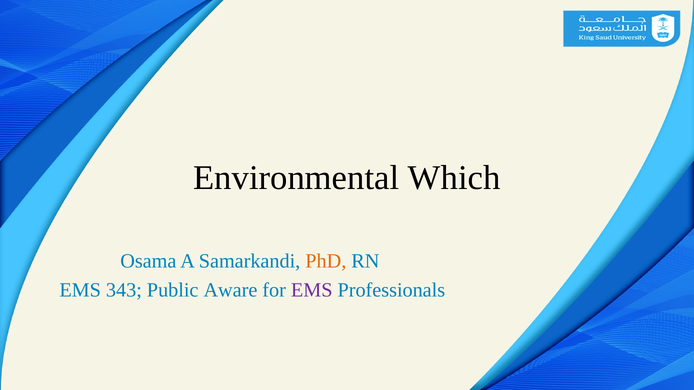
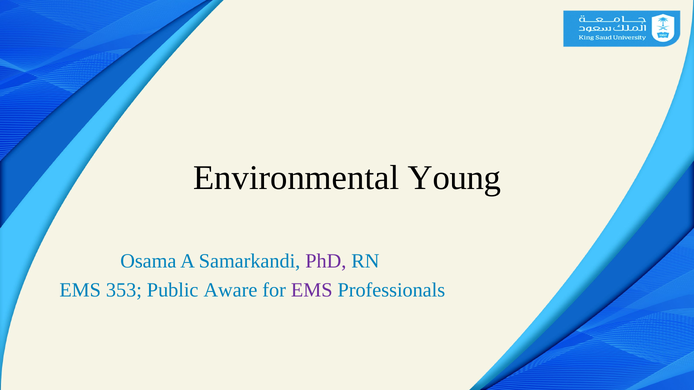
Which: Which -> Young
PhD colour: orange -> purple
343: 343 -> 353
